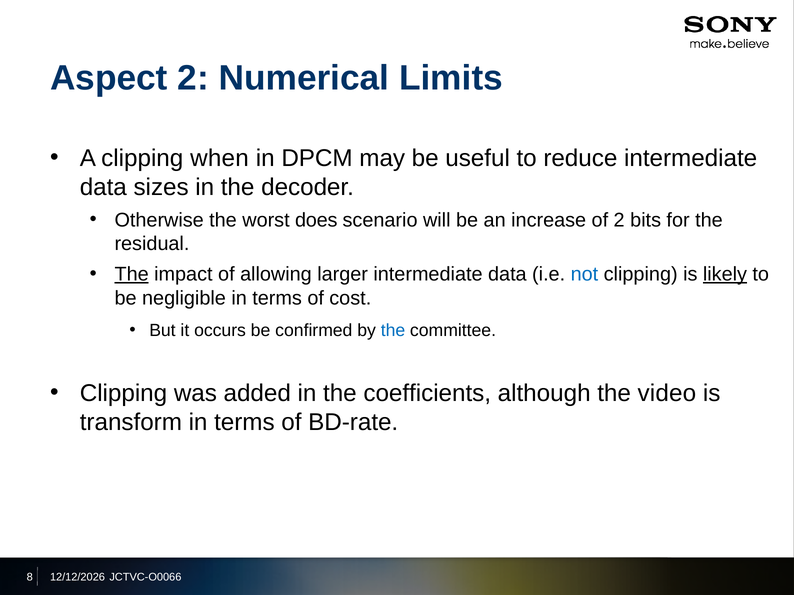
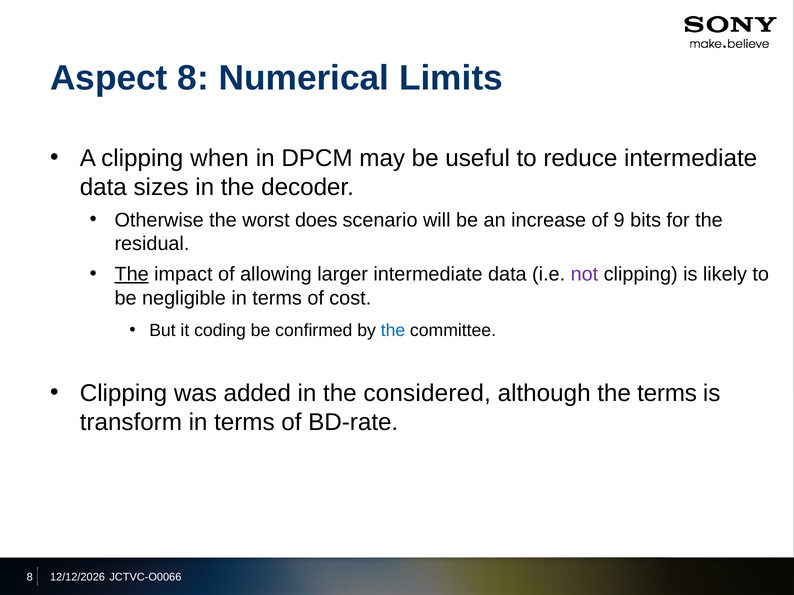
Aspect 2: 2 -> 8
of 2: 2 -> 9
not colour: blue -> purple
likely underline: present -> none
occurs: occurs -> coding
coefficients: coefficients -> considered
the video: video -> terms
